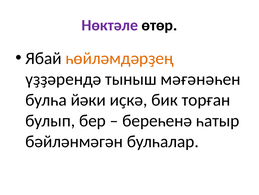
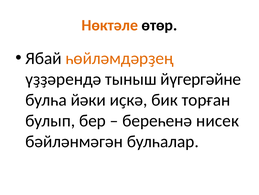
Нөктәле colour: purple -> orange
мәғәнәһен: мәғәнәһен -> йүгергәйне
һатыр: һатыр -> нисек
